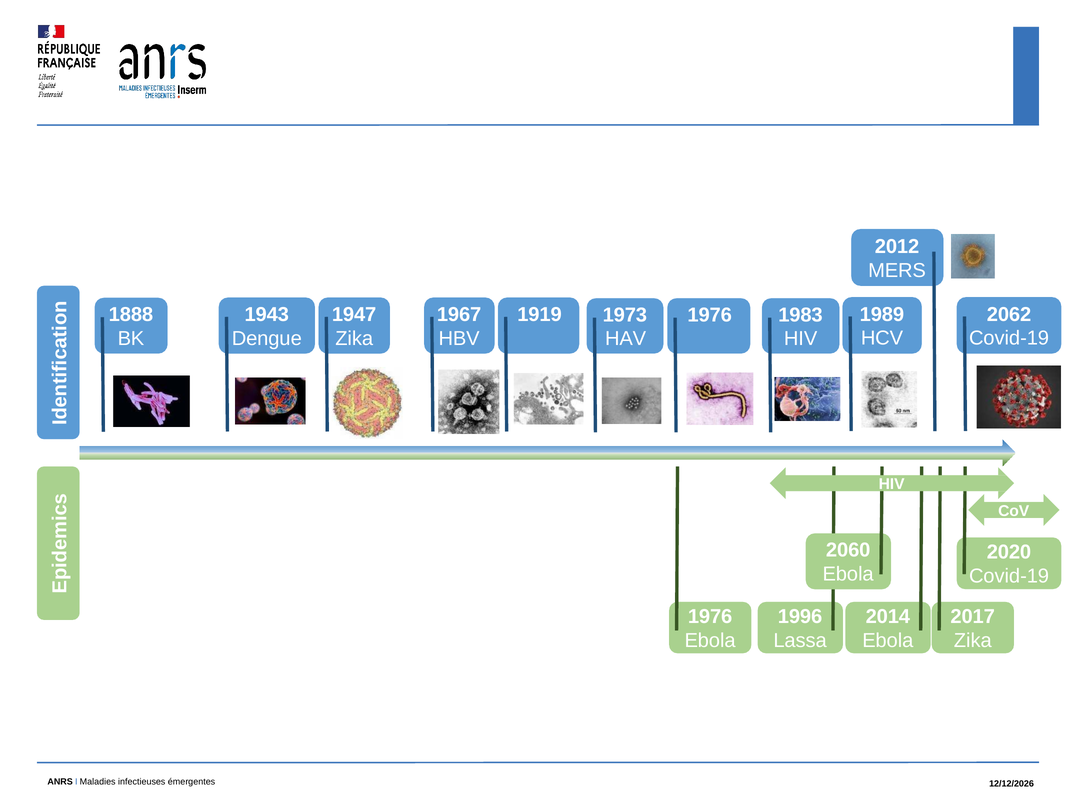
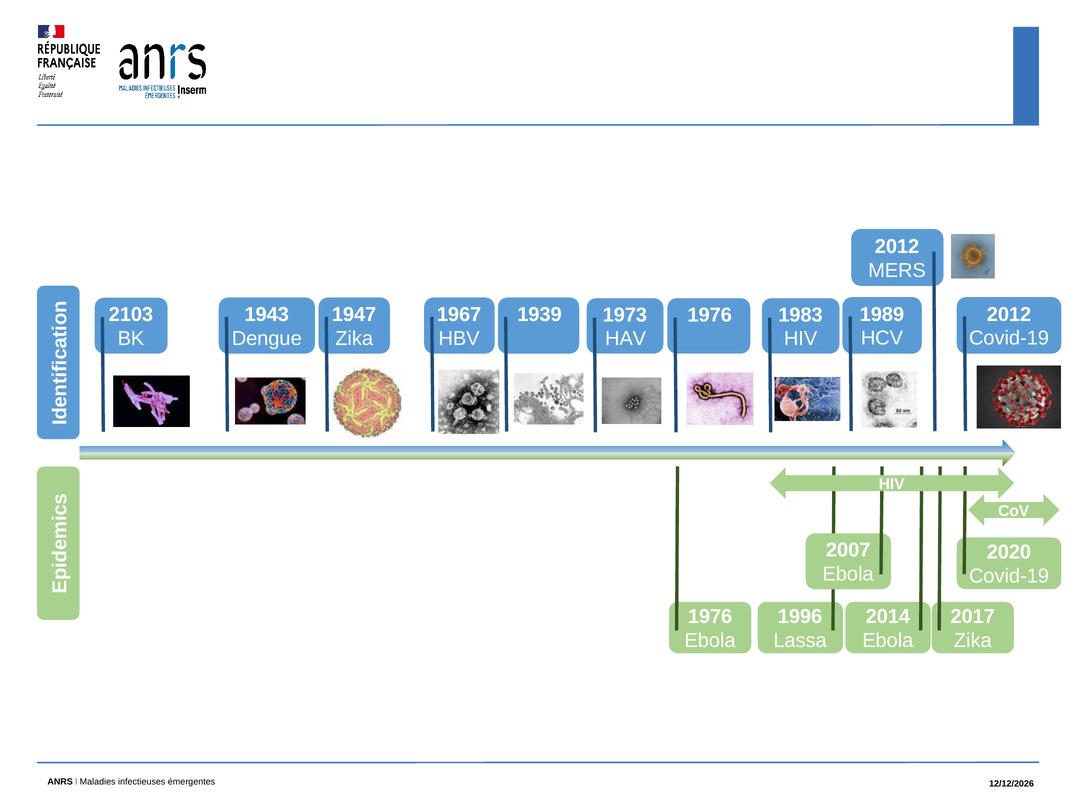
2062 at (1009, 314): 2062 -> 2012
1888: 1888 -> 2103
1919: 1919 -> 1939
2060: 2060 -> 2007
